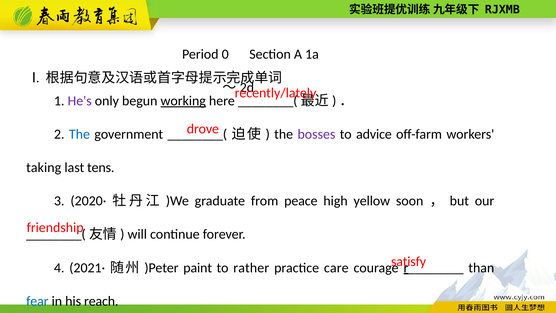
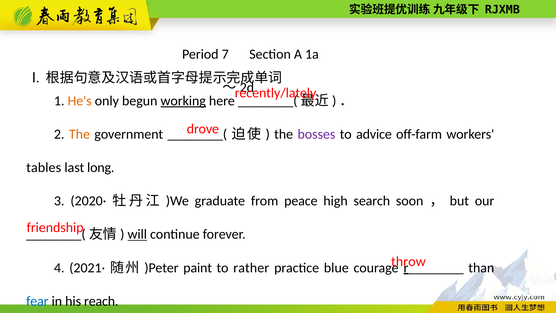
0: 0 -> 7
He's colour: purple -> orange
The at (79, 134) colour: blue -> orange
taking: taking -> tables
tens: tens -> long
yellow: yellow -> search
will underline: none -> present
satisfy: satisfy -> throw
care: care -> blue
